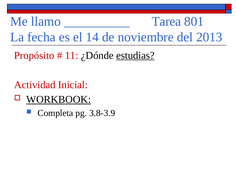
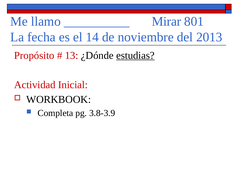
Tarea: Tarea -> Mirar
11: 11 -> 13
WORKBOOK underline: present -> none
